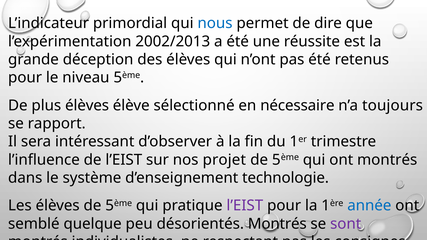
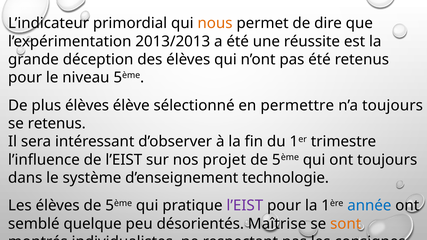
nous at (215, 23) colour: blue -> orange
2002/2013: 2002/2013 -> 2013/2013
nécessaire: nécessaire -> permettre
se rapport: rapport -> retenus
ont montrés: montrés -> toujours
désorientés Montrés: Montrés -> Maîtrise
sont colour: purple -> orange
